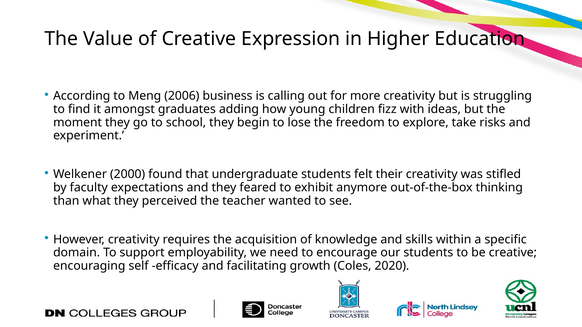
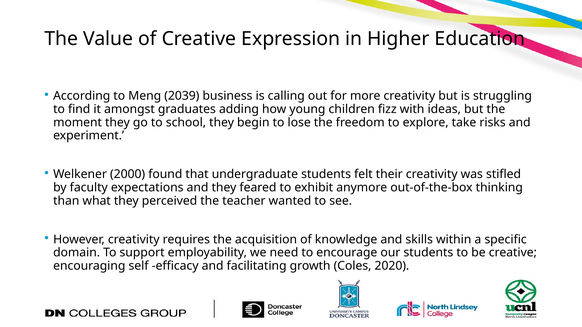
2006: 2006 -> 2039
